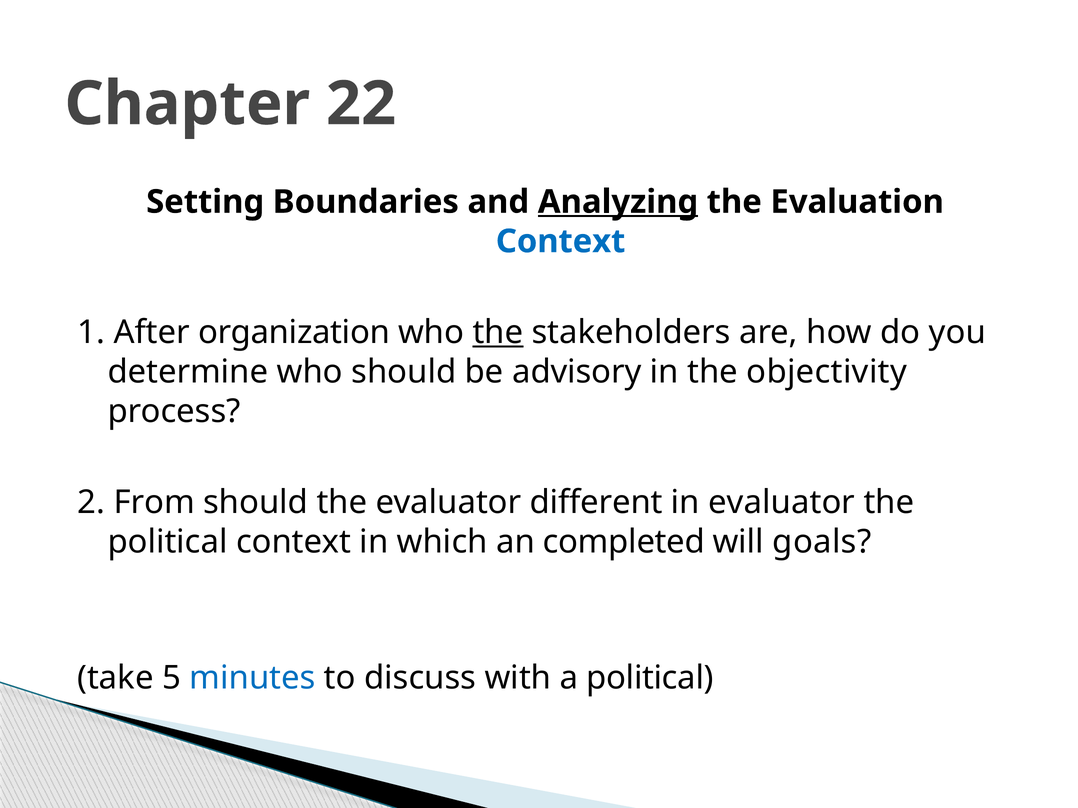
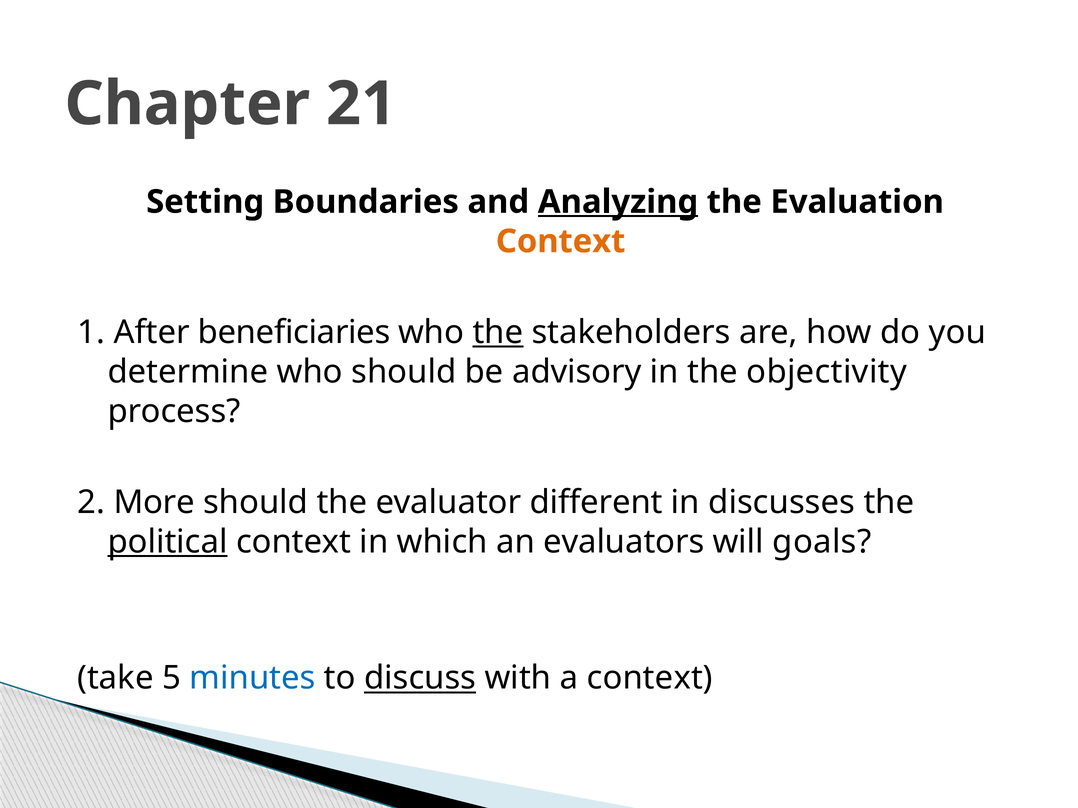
22: 22 -> 21
Context at (561, 242) colour: blue -> orange
organization: organization -> beneficiaries
From: From -> More
in evaluator: evaluator -> discusses
political at (168, 542) underline: none -> present
completed: completed -> evaluators
discuss underline: none -> present
a political: political -> context
